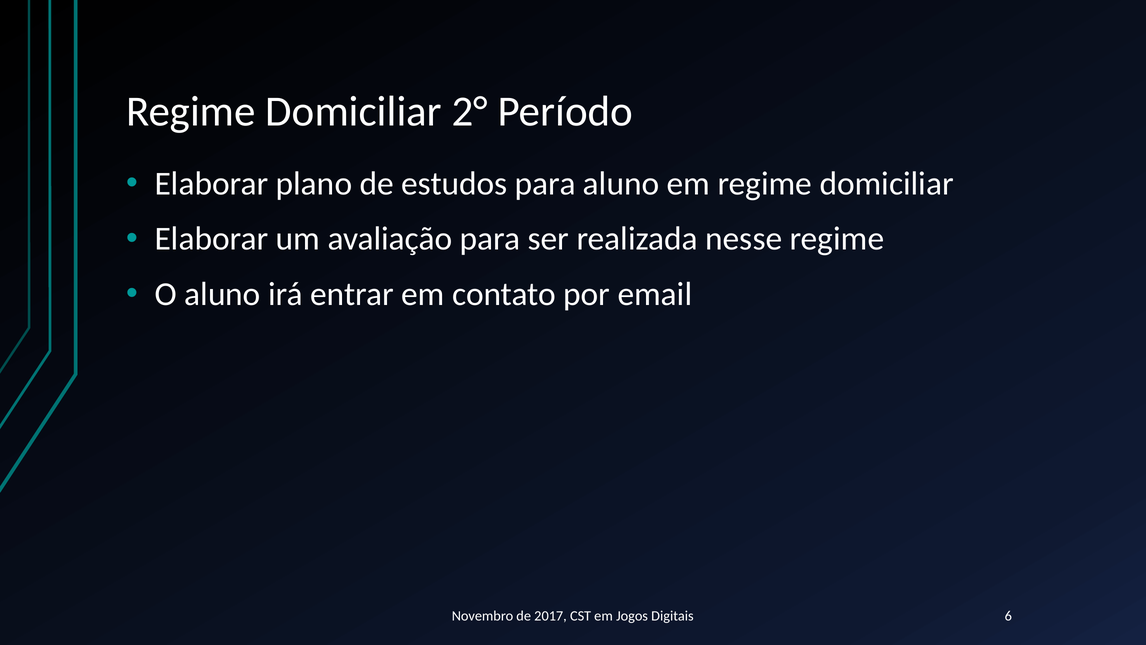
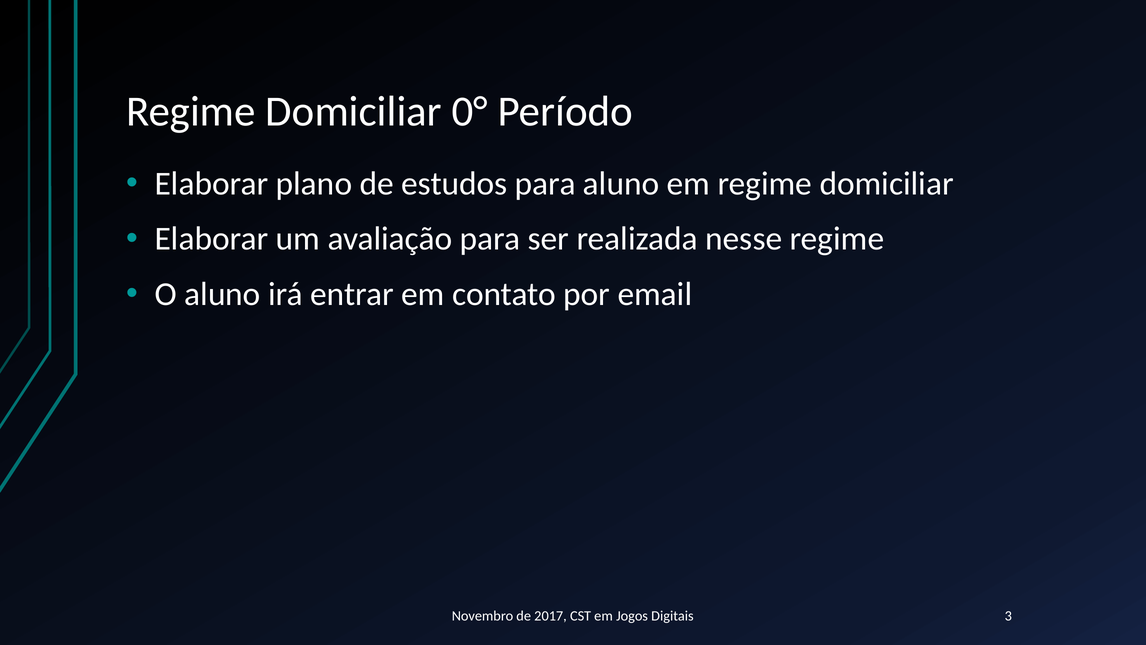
2°: 2° -> 0°
6: 6 -> 3
